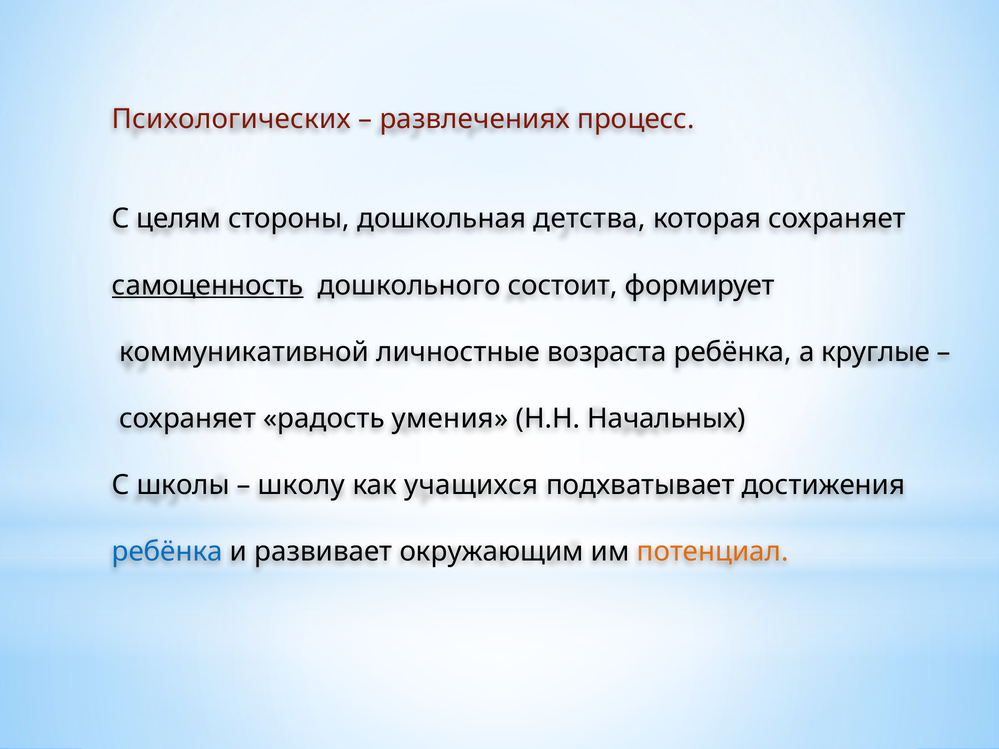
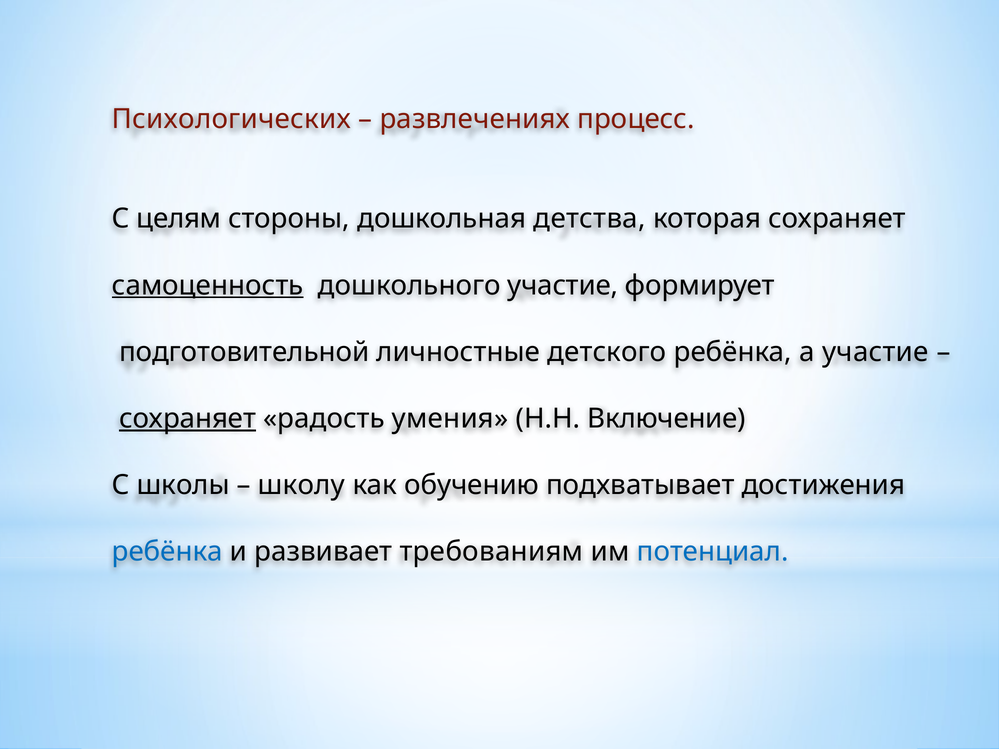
дошкольного состоит: состоит -> участие
коммуникативной: коммуникативной -> подготовительной
возраста: возраста -> детского
а круглые: круглые -> участие
сохраняет at (188, 419) underline: none -> present
Начальных: Начальных -> Включение
учащихся: учащихся -> обучению
окружающим: окружающим -> требованиям
потенциал colour: orange -> blue
